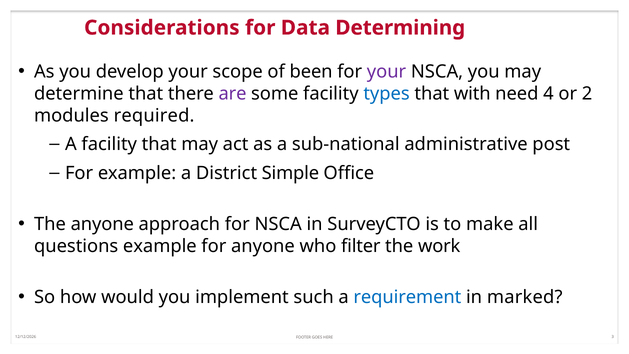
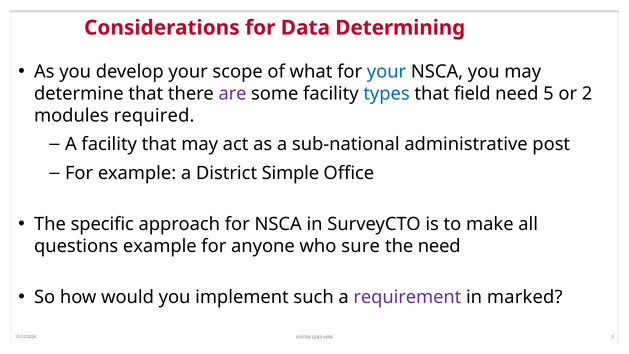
been: been -> what
your at (387, 71) colour: purple -> blue
with: with -> field
4: 4 -> 5
The anyone: anyone -> specific
filter: filter -> sure
the work: work -> need
requirement colour: blue -> purple
